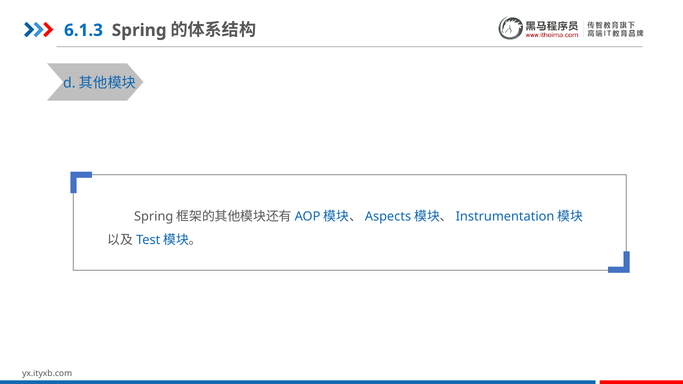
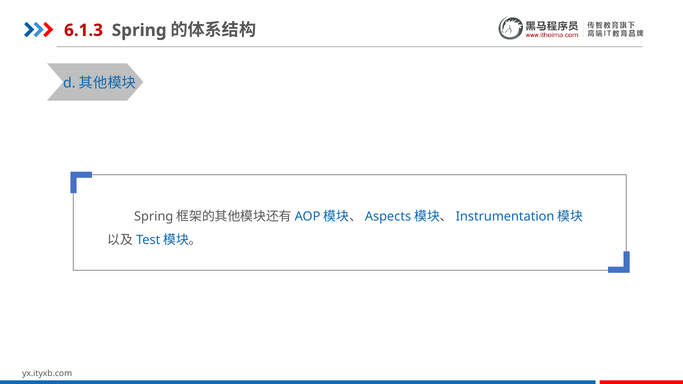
6.1.3 colour: blue -> red
